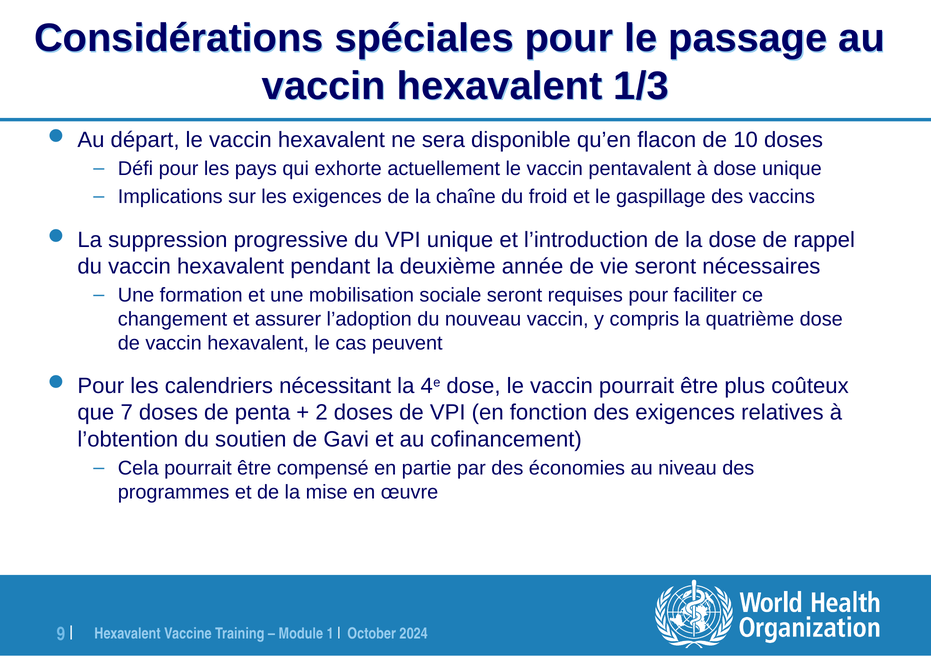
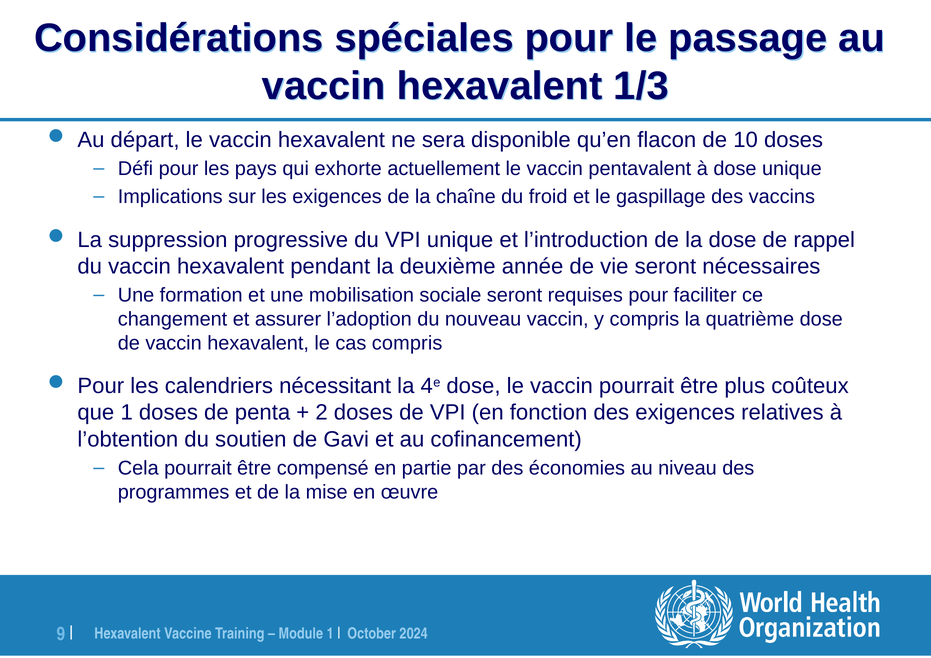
cas peuvent: peuvent -> compris
que 7: 7 -> 1
